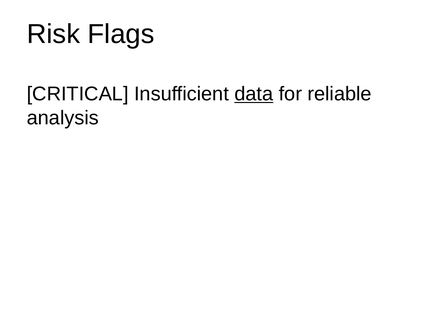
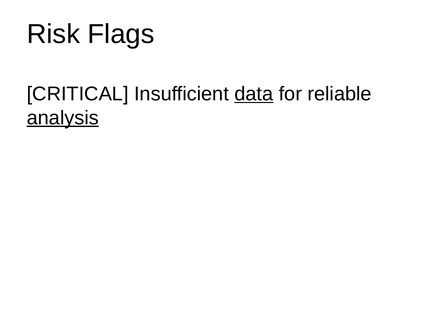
analysis underline: none -> present
